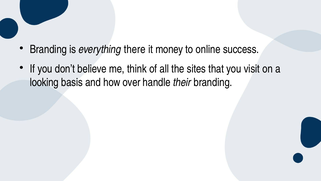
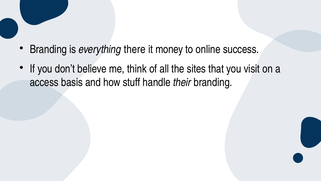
looking: looking -> access
over: over -> stuff
